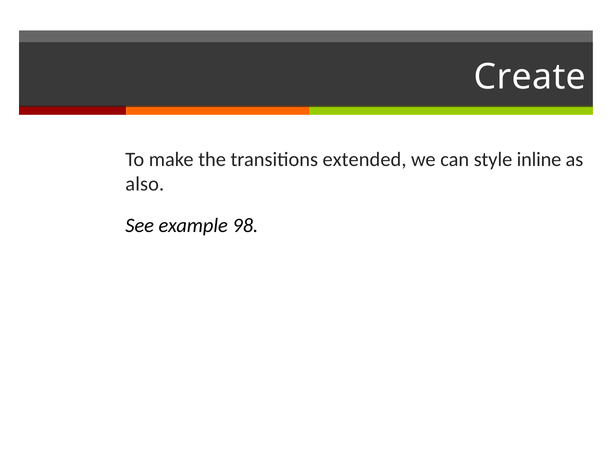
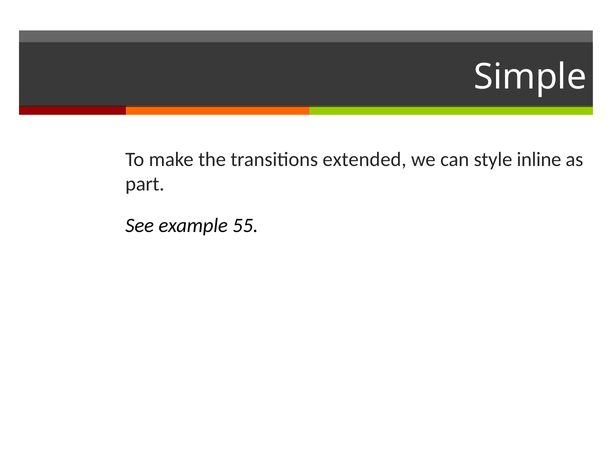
Create: Create -> Simple
also: also -> part
98: 98 -> 55
